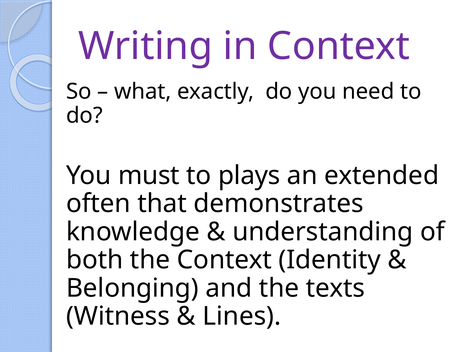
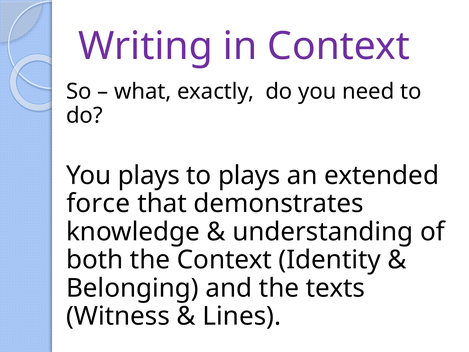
You must: must -> plays
often: often -> force
